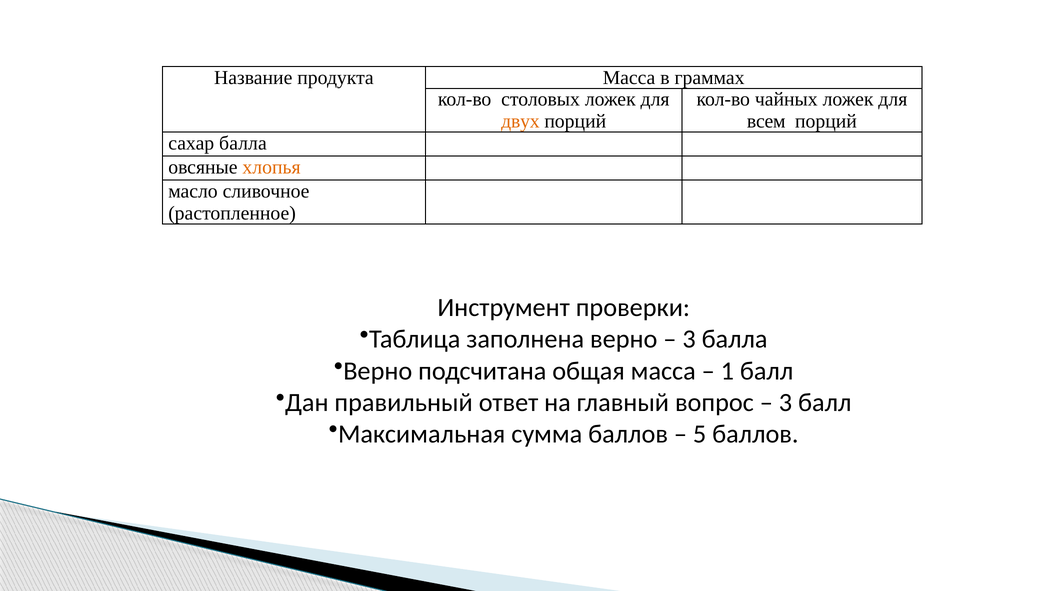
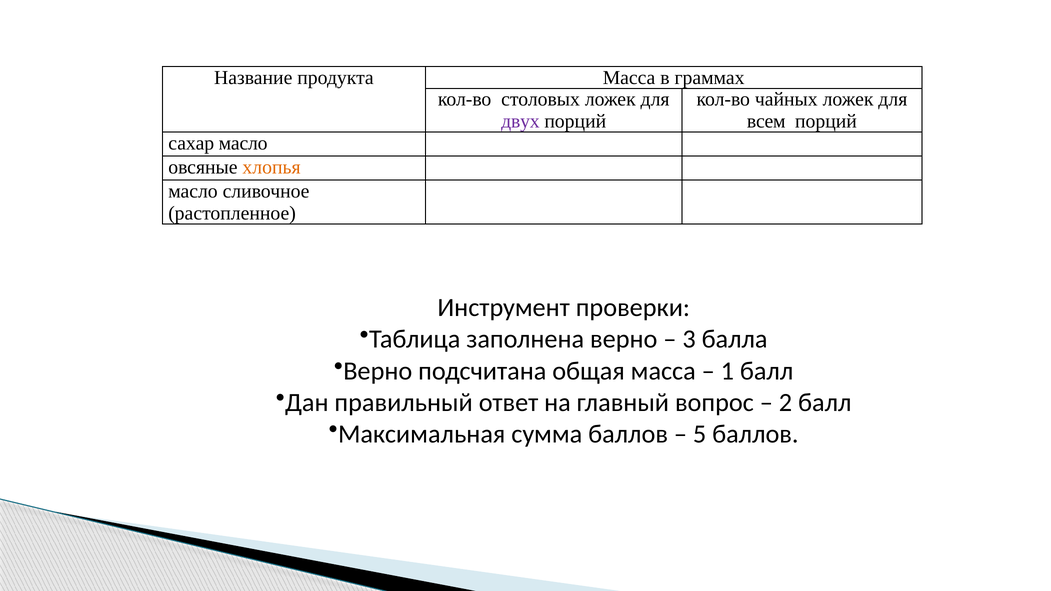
двух colour: orange -> purple
сахар балла: балла -> масло
3 at (785, 402): 3 -> 2
